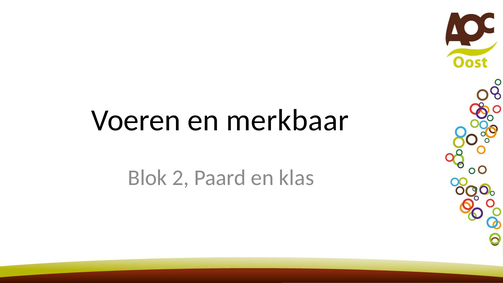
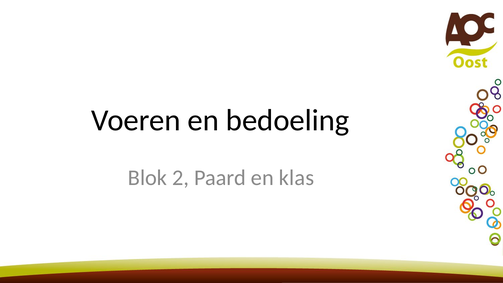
merkbaar: merkbaar -> bedoeling
